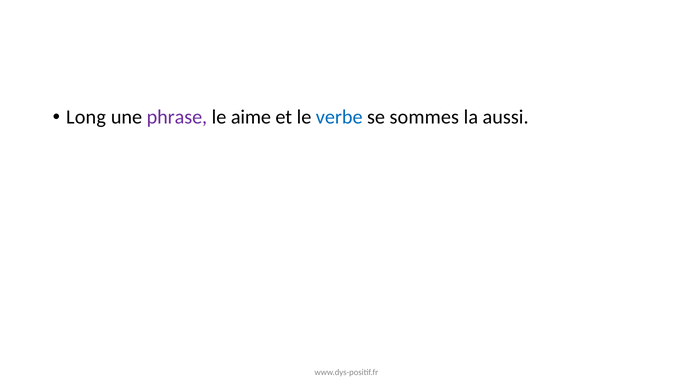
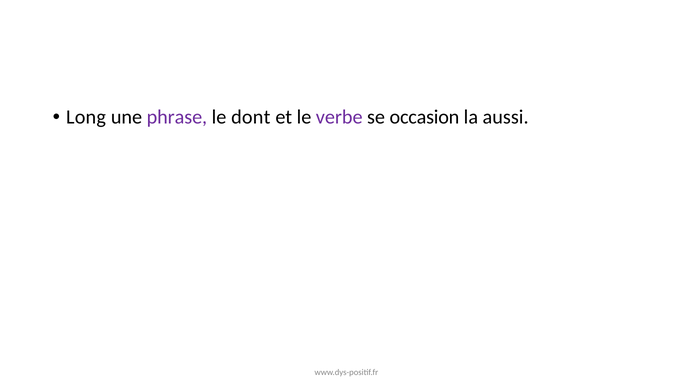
aime: aime -> dont
verbe colour: blue -> purple
sommes: sommes -> occasion
